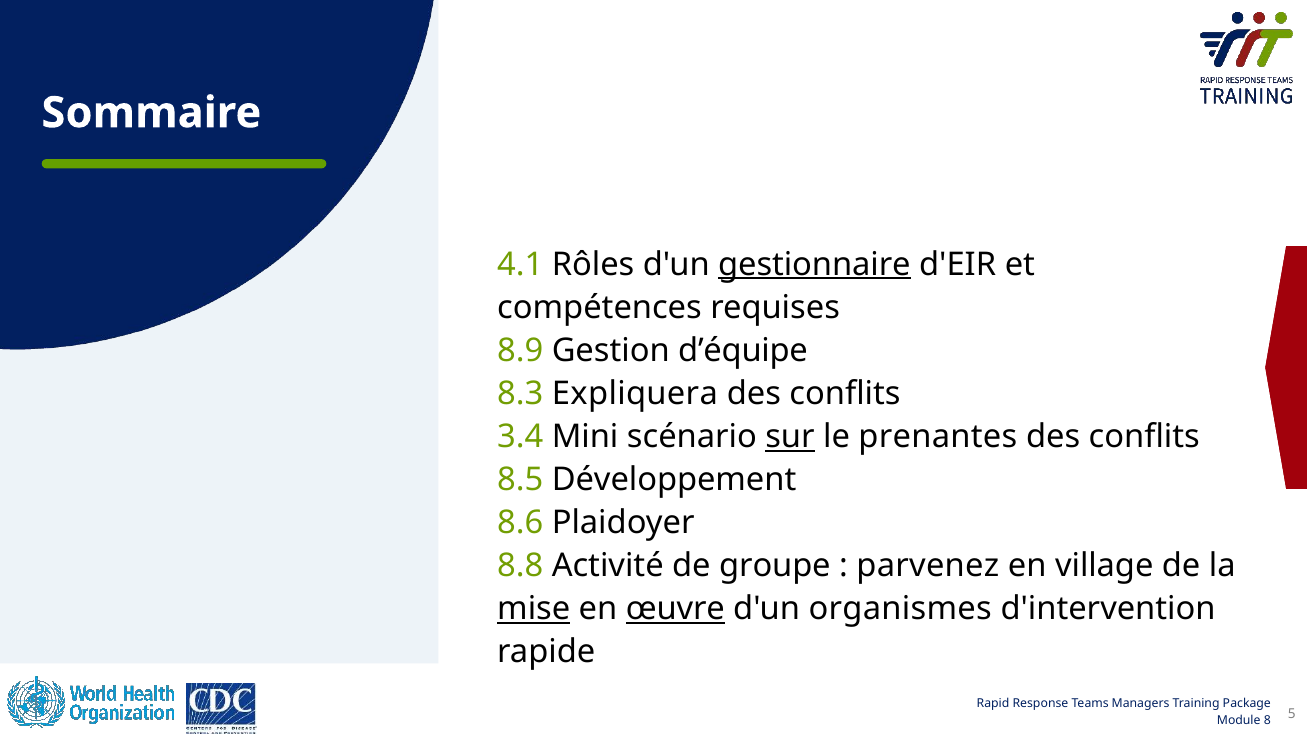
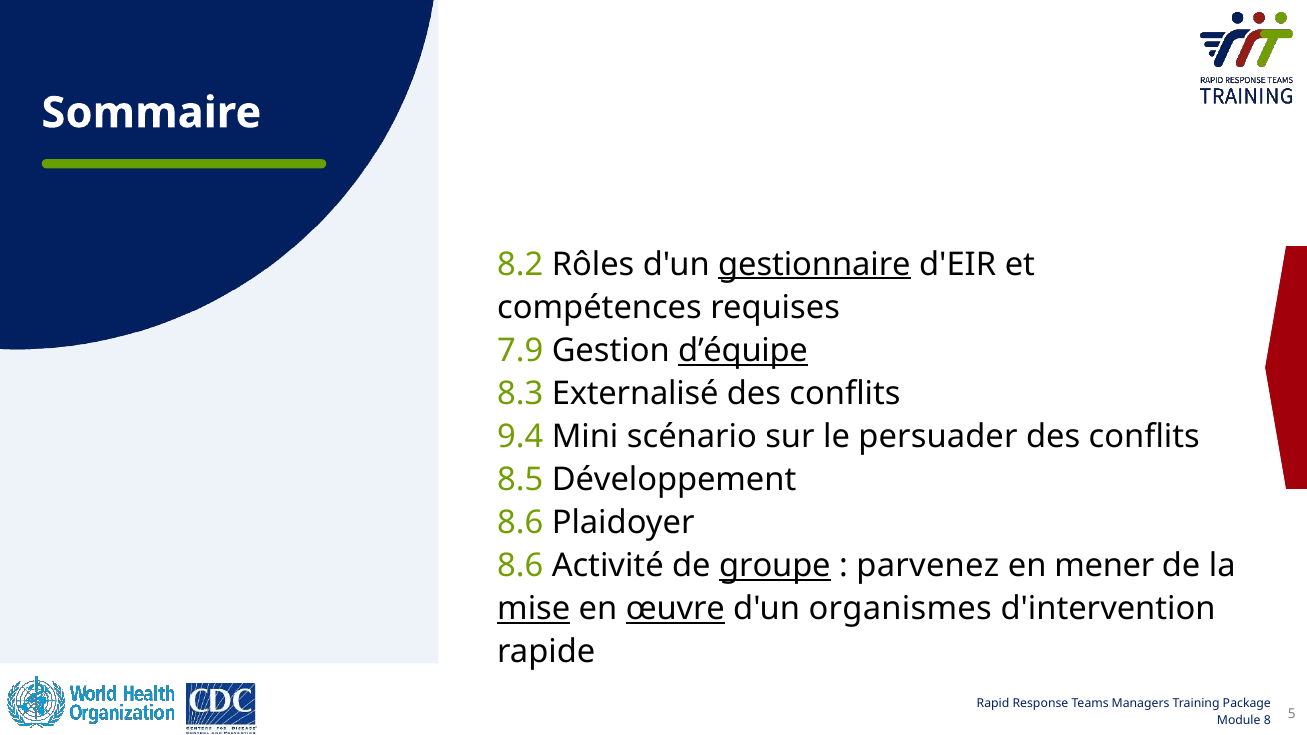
4.1: 4.1 -> 8.2
8.9: 8.9 -> 7.9
d’équipe underline: none -> present
Expliquera: Expliquera -> Externalisé
3.4: 3.4 -> 9.4
sur underline: present -> none
prenantes: prenantes -> persuader
8.8 at (520, 566): 8.8 -> 8.6
groupe underline: none -> present
village: village -> mener
